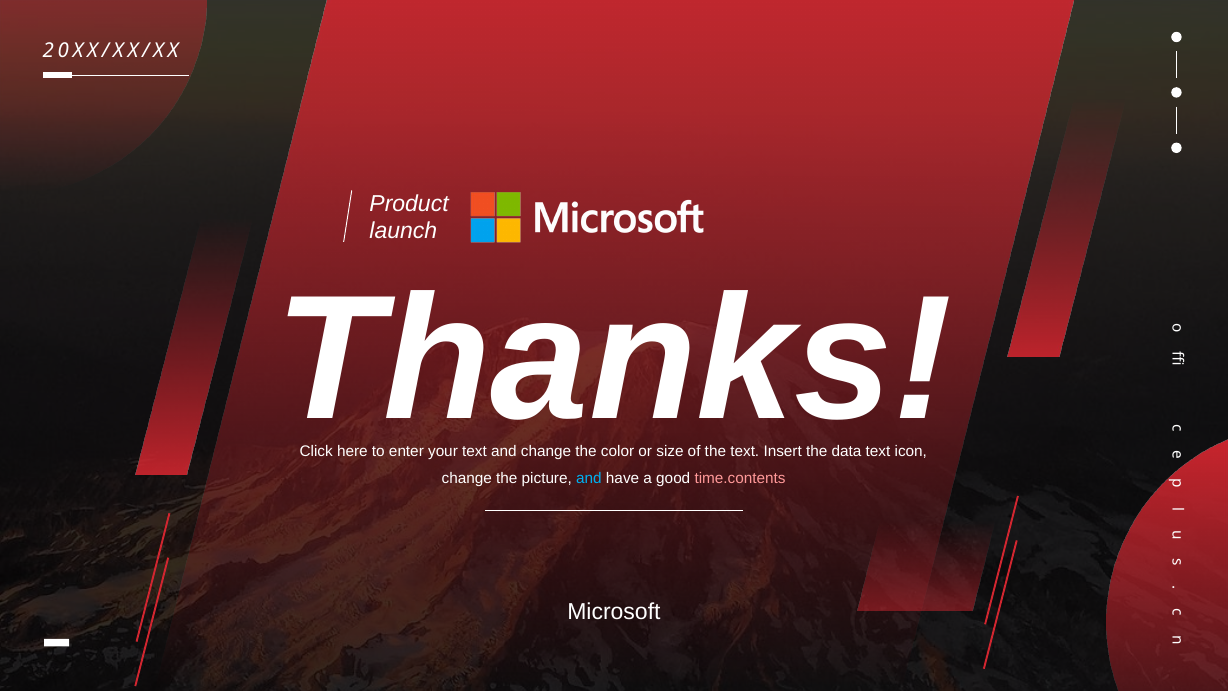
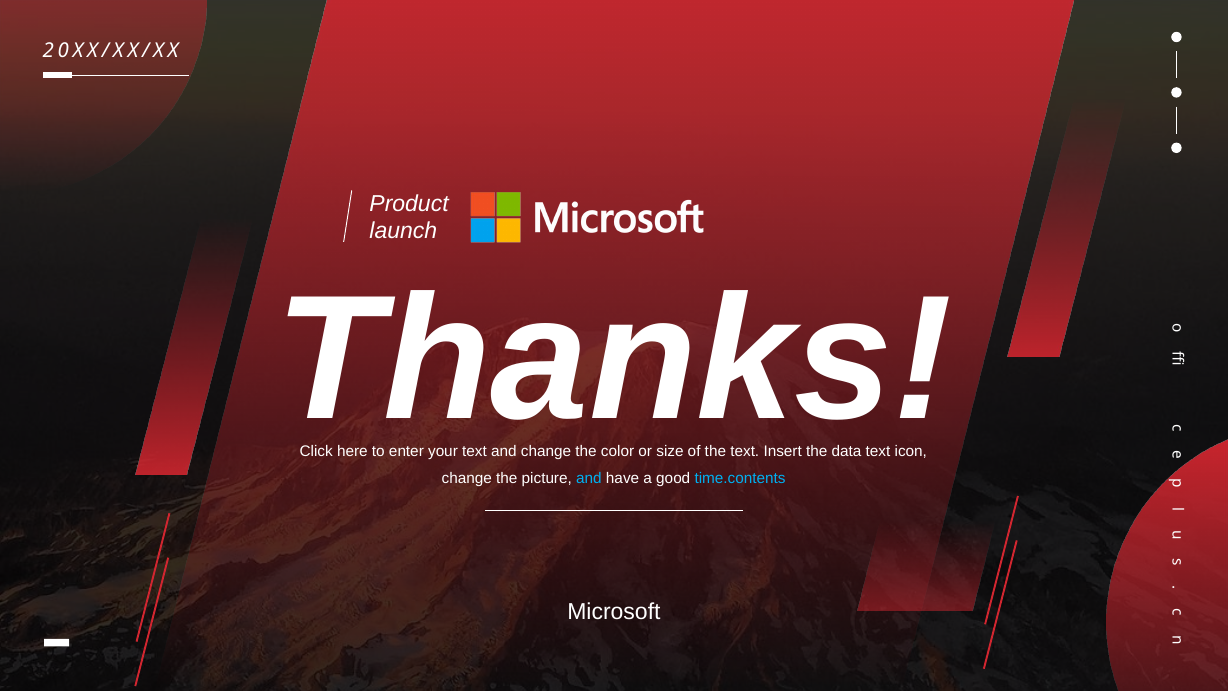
time.contents colour: pink -> light blue
